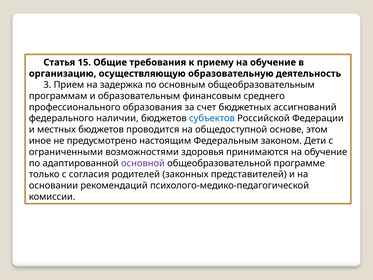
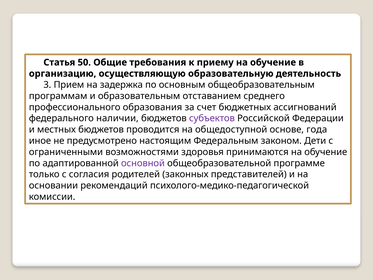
15: 15 -> 50
финансовым: финансовым -> отставанием
субъектов colour: blue -> purple
этом: этом -> года
